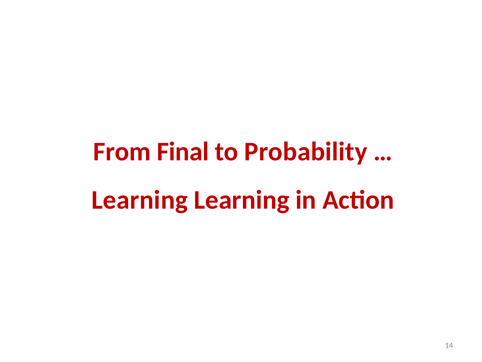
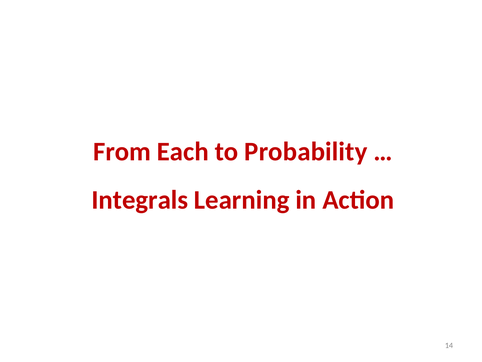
Final: Final -> Each
Learning at (140, 200): Learning -> Integrals
